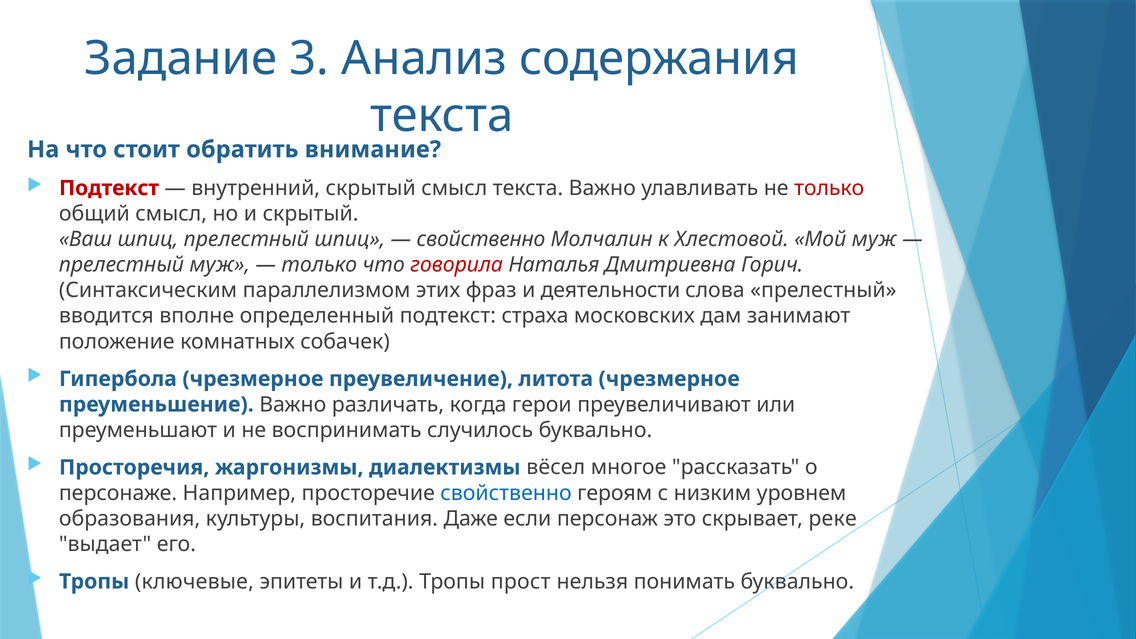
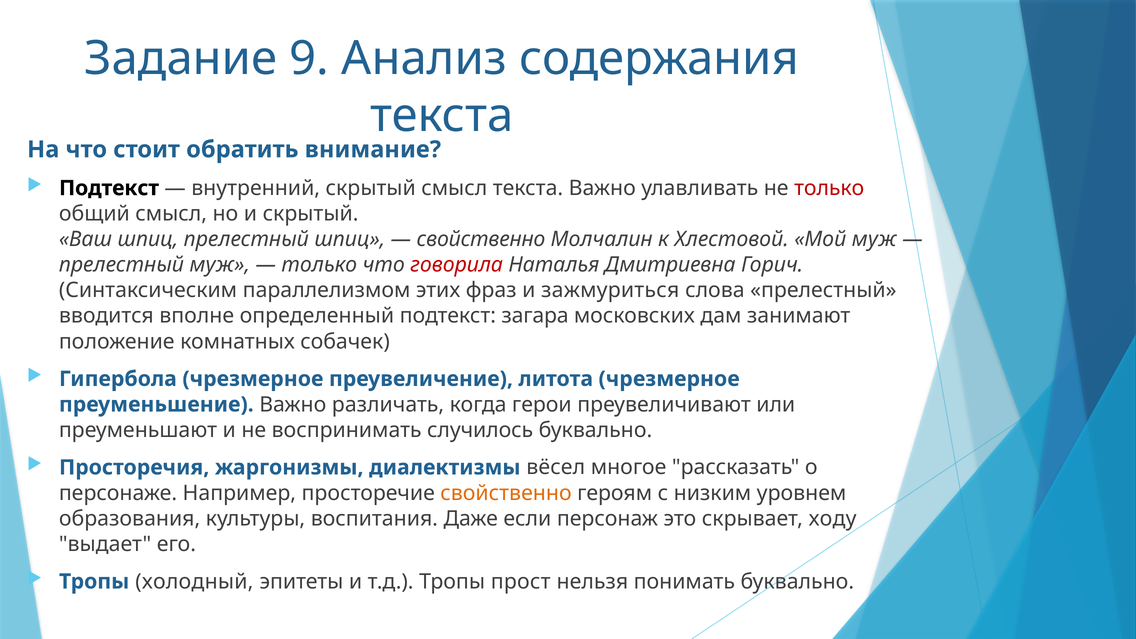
3: 3 -> 9
Подтекст at (109, 188) colour: red -> black
деятельности: деятельности -> зажмуриться
страха: страха -> загара
свойственно at (506, 493) colour: blue -> orange
реке: реке -> ходу
ключевые: ключевые -> холодный
